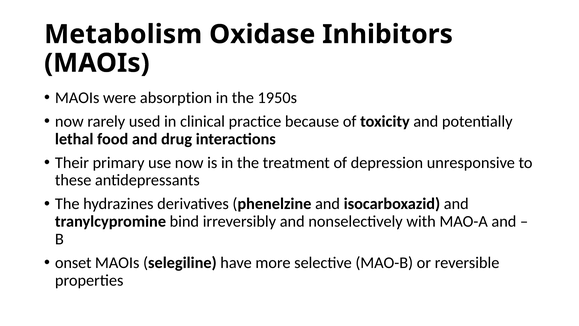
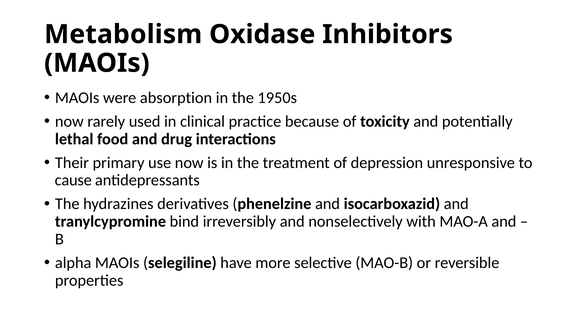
these: these -> cause
onset: onset -> alpha
